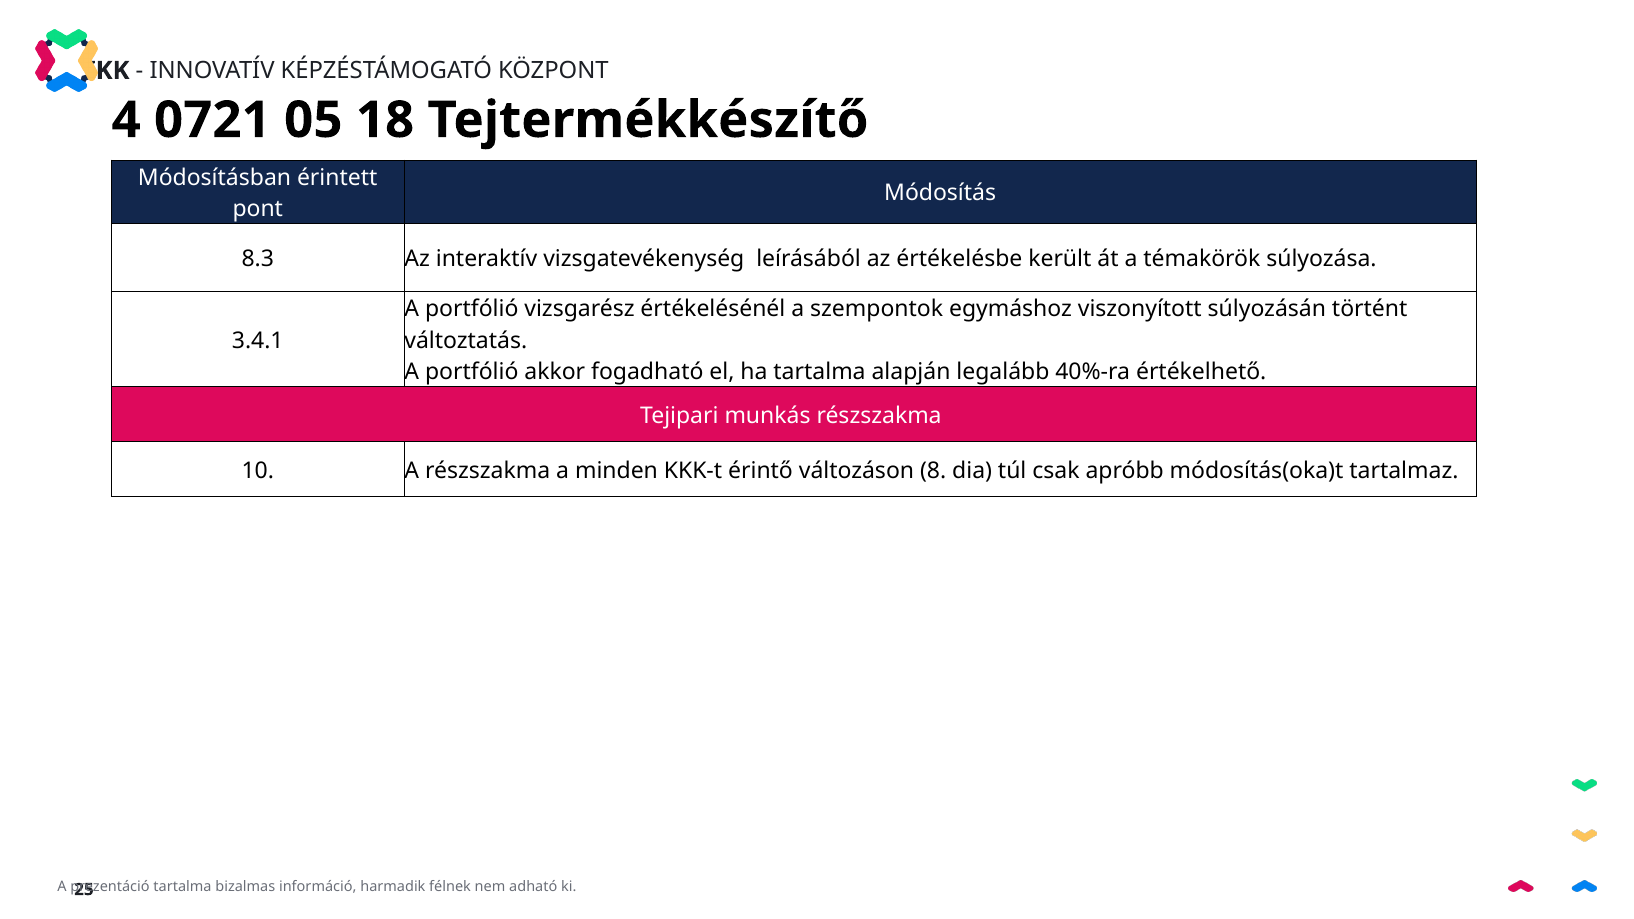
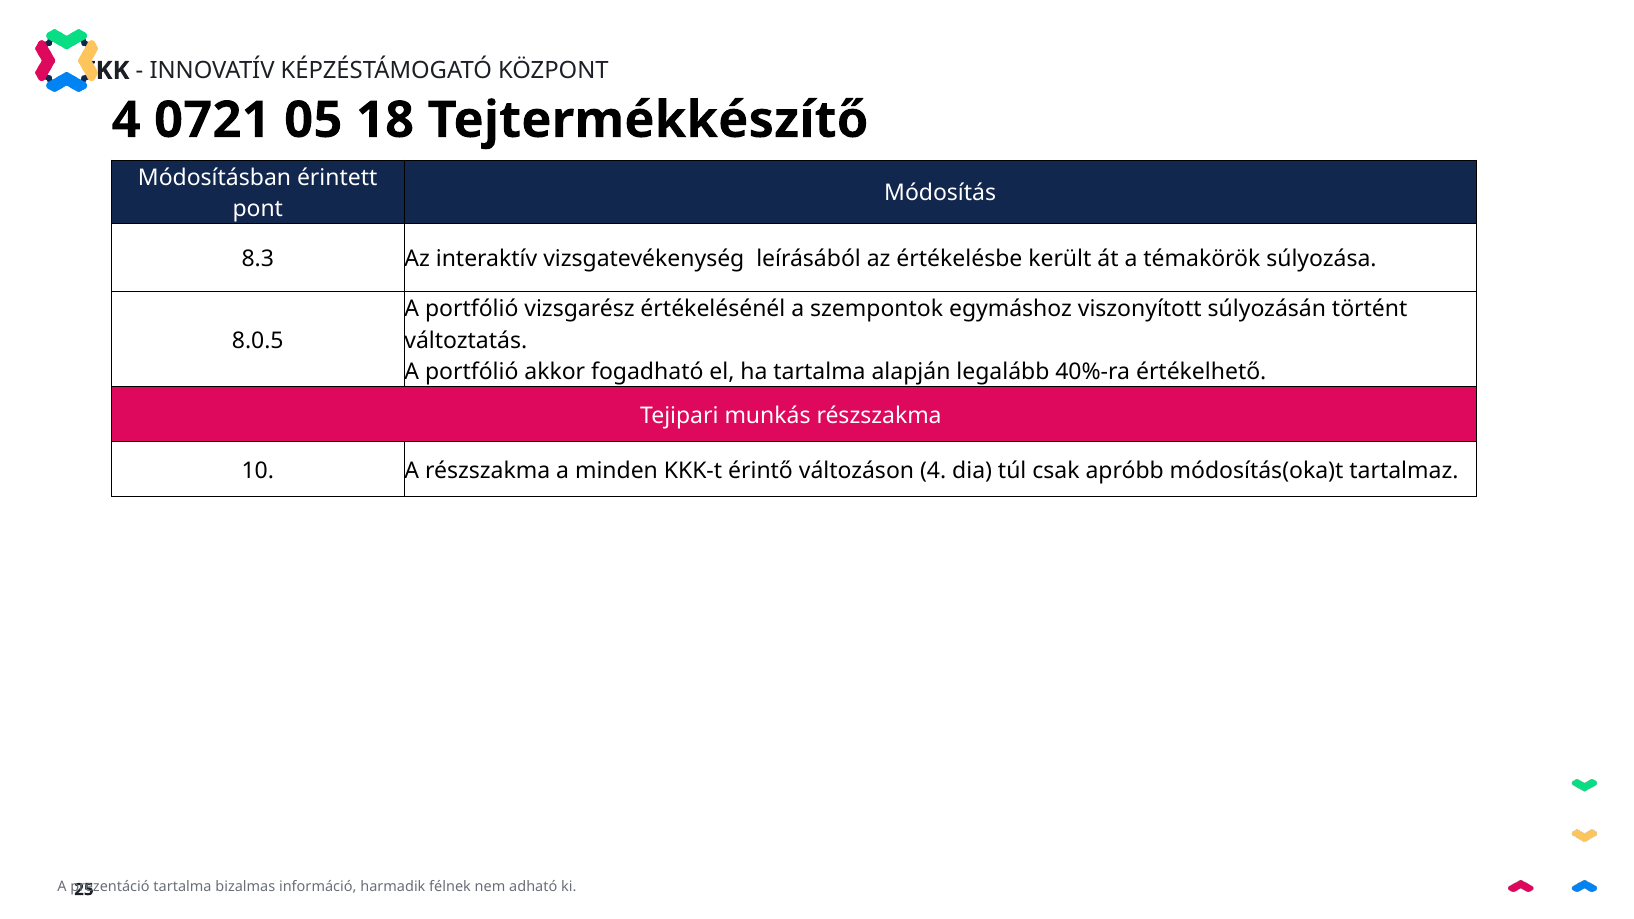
3.4.1: 3.4.1 -> 8.0.5
változáson 8: 8 -> 4
